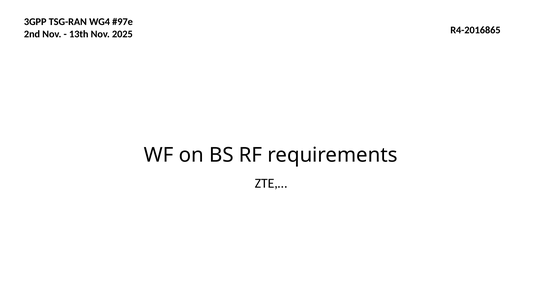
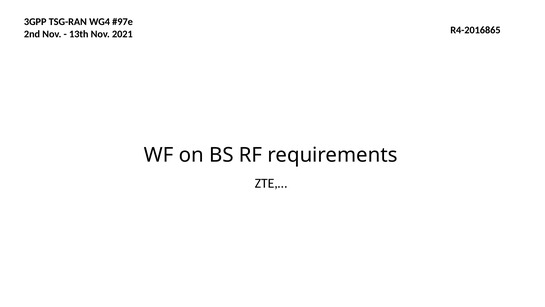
2025: 2025 -> 2021
